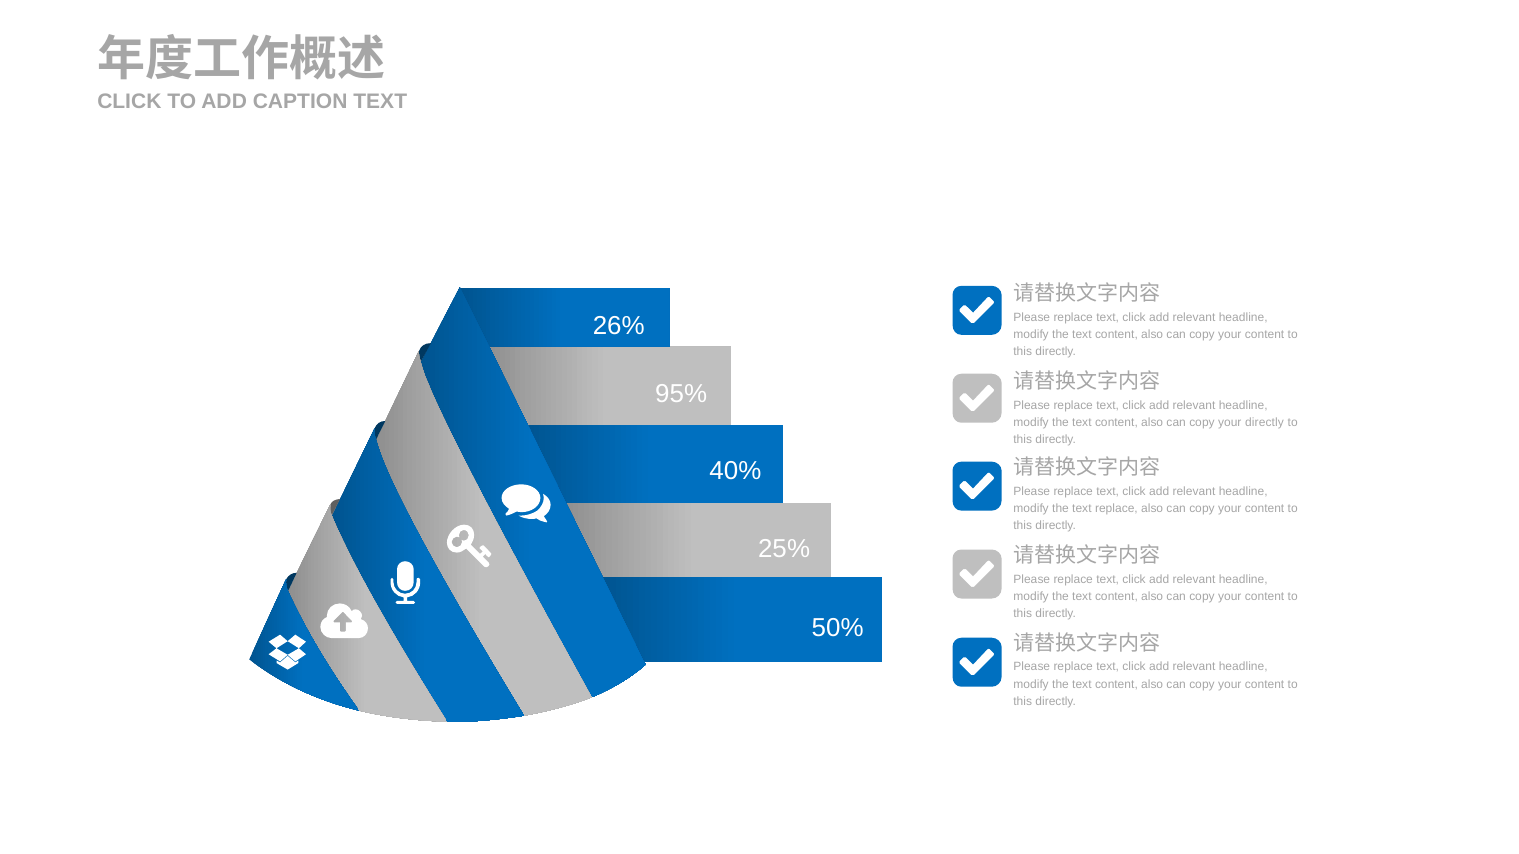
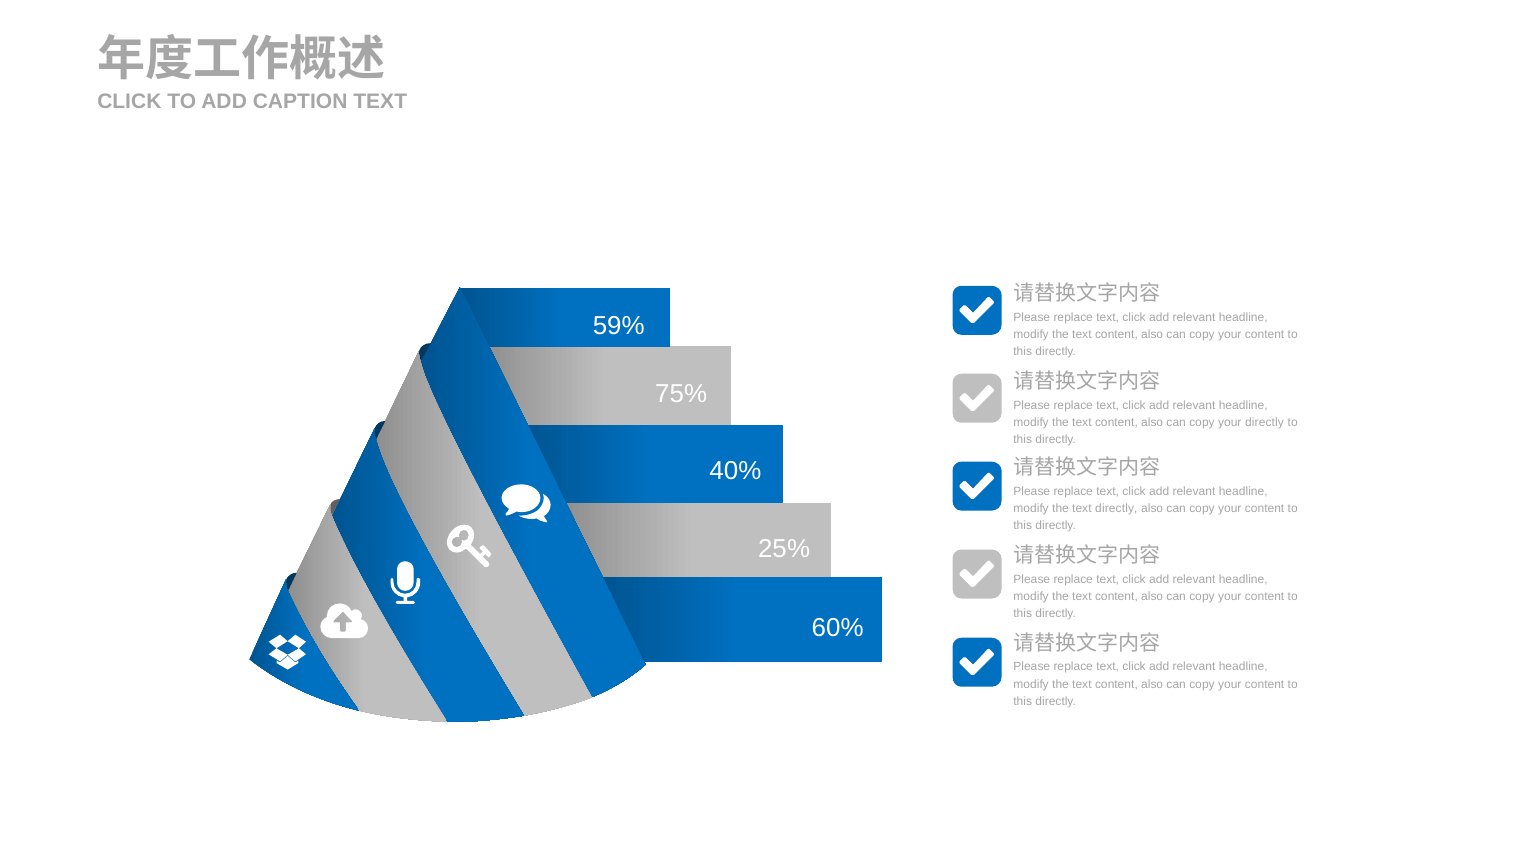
26%: 26% -> 59%
95%: 95% -> 75%
text replace: replace -> directly
50%: 50% -> 60%
